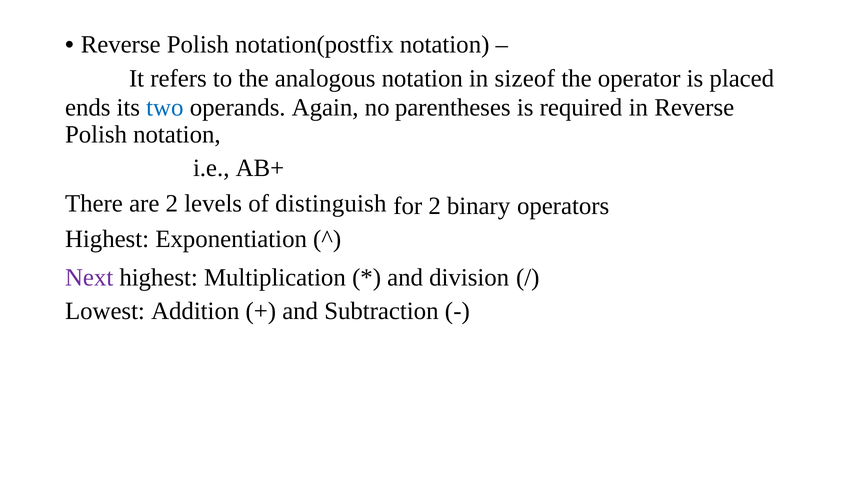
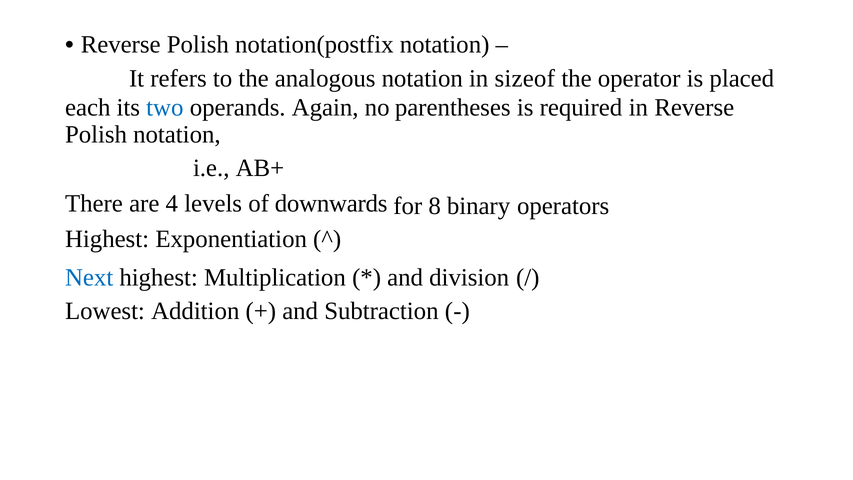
ends: ends -> each
are 2: 2 -> 4
distinguish: distinguish -> downwards
for 2: 2 -> 8
Next colour: purple -> blue
